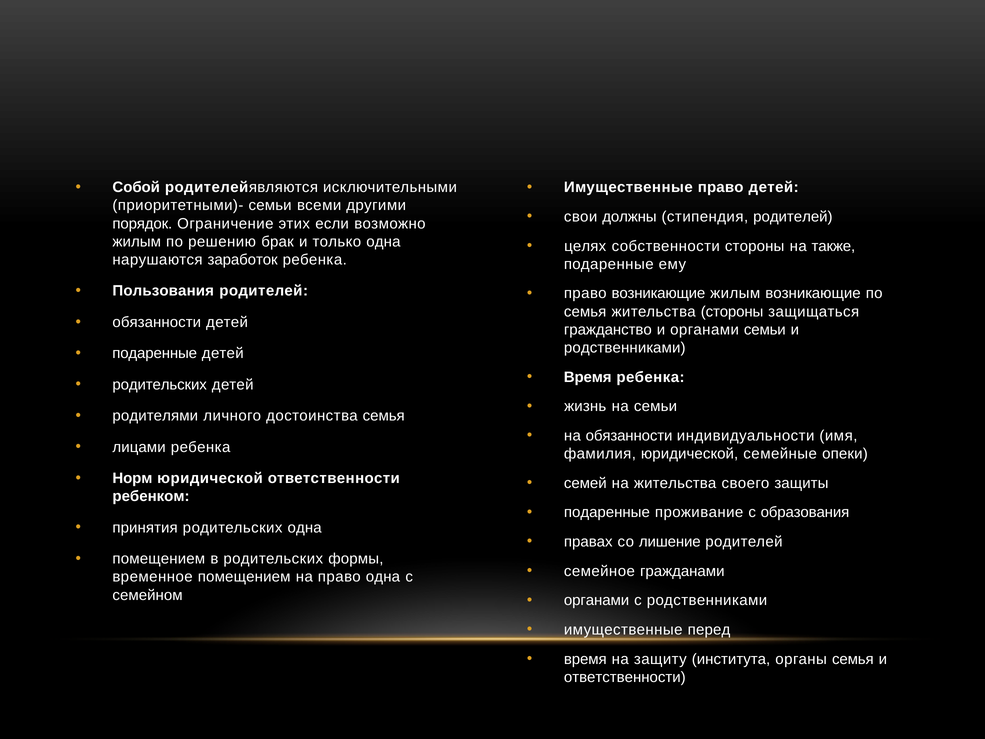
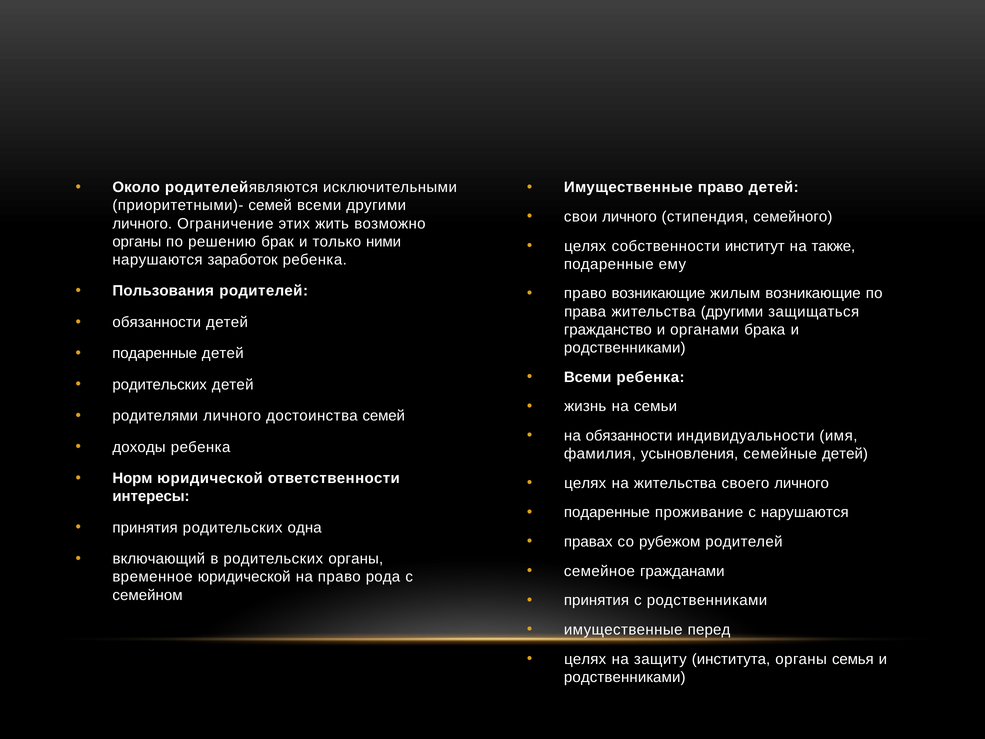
Собой: Собой -> Около
приоритетными)- семьи: семьи -> семей
свои должны: должны -> личного
стипендия родителей: родителей -> семейного
порядок at (142, 224): порядок -> личного
если: если -> жить
жилым at (137, 242): жилым -> органы
только одна: одна -> ними
собственности стороны: стороны -> институт
семья at (585, 311): семья -> права
жительства стороны: стороны -> другими
органами семьи: семьи -> брака
Время at (588, 377): Время -> Всеми
достоинства семья: семья -> семей
лицами: лицами -> доходы
фамилия юридической: юридической -> усыновления
семейные опеки: опеки -> детей
семей at (585, 483): семей -> целях
своего защиты: защиты -> личного
ребенком: ребенком -> интересы
с образования: образования -> нарушаются
лишение: лишение -> рубежом
помещением at (159, 559): помещением -> включающий
родительских формы: формы -> органы
временное помещением: помещением -> юридической
право одна: одна -> рода
органами at (597, 600): органами -> принятия
время at (585, 659): время -> целях
ответственности at (625, 677): ответственности -> родственниками
